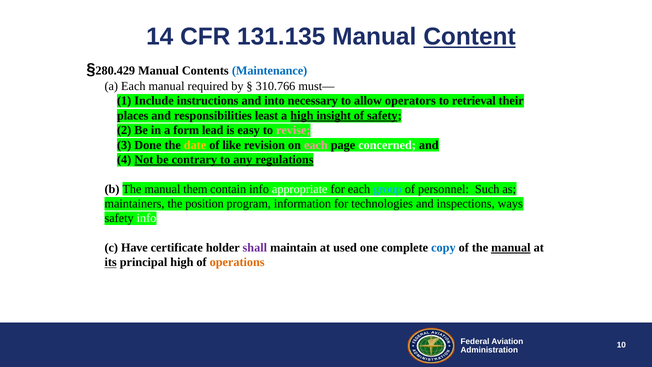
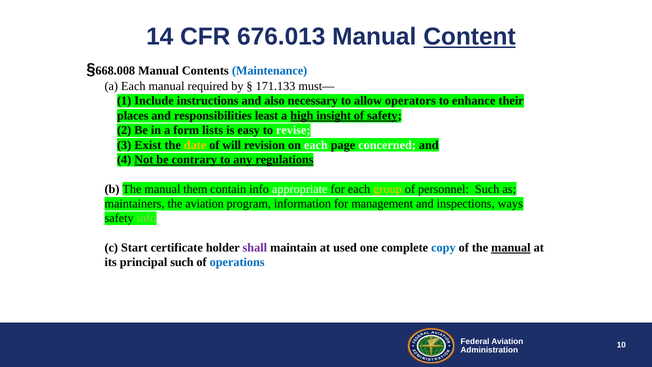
131.135: 131.135 -> 676.013
280.429: 280.429 -> 668.008
310.766: 310.766 -> 171.133
into: into -> also
retrieval: retrieval -> enhance
lead: lead -> lists
revise colour: pink -> white
Done: Done -> Exist
like: like -> will
each at (316, 145) colour: pink -> white
group colour: light blue -> yellow
the position: position -> aviation
technologies: technologies -> management
info at (147, 218) colour: white -> light green
Have: Have -> Start
its underline: present -> none
principal high: high -> such
operations colour: orange -> blue
